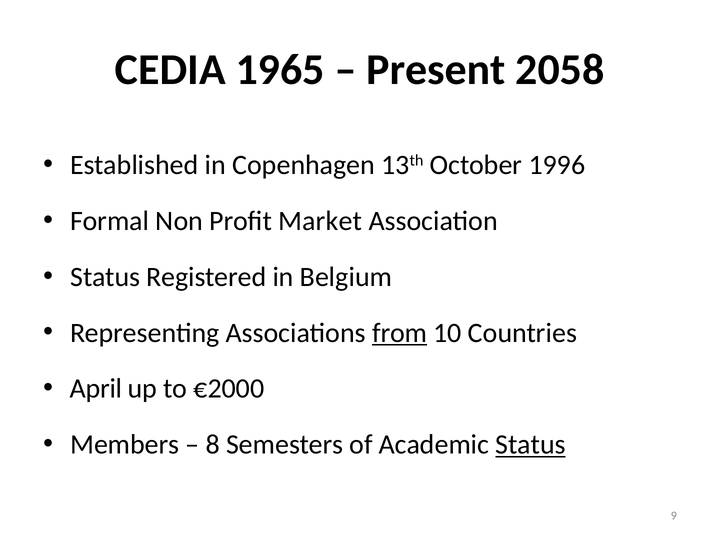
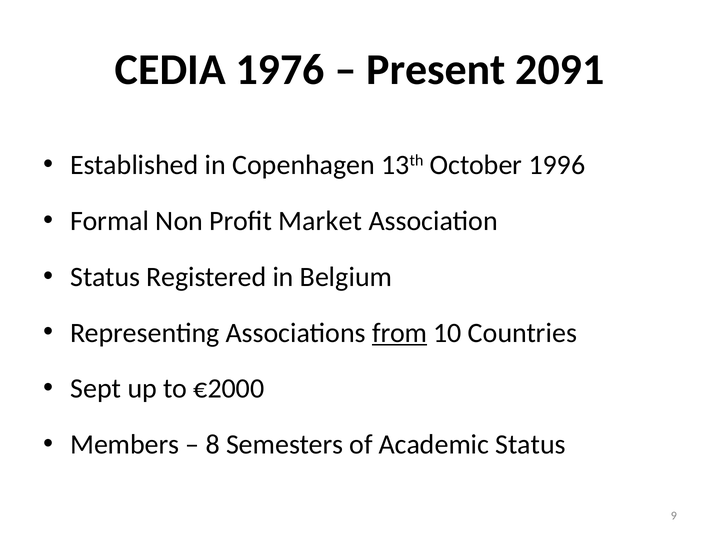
1965: 1965 -> 1976
2058: 2058 -> 2091
April: April -> Sept
Status at (531, 445) underline: present -> none
